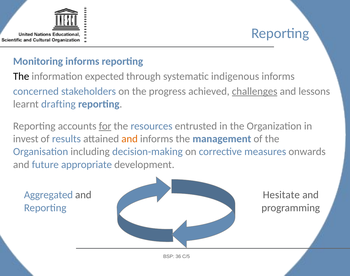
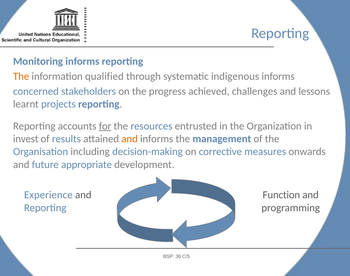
The at (21, 76) colour: black -> orange
expected: expected -> qualified
challenges underline: present -> none
drafting: drafting -> projects
Aggregated: Aggregated -> Experience
Hesitate: Hesitate -> Function
